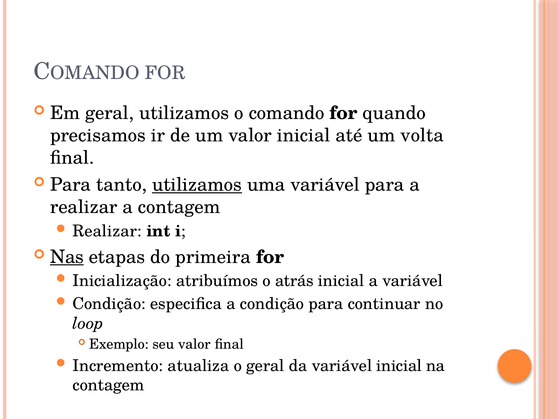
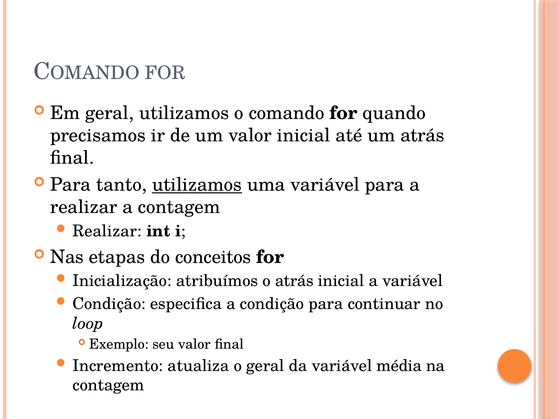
um volta: volta -> atrás
Nas underline: present -> none
primeira: primeira -> conceitos
variável inicial: inicial -> média
